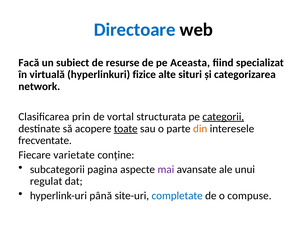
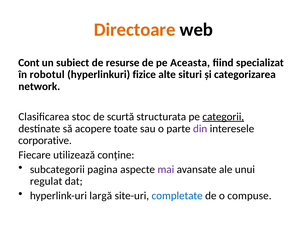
Directoare colour: blue -> orange
Facă: Facă -> Cont
virtuală: virtuală -> robotul
prin: prin -> stoc
vortal: vortal -> scurtă
toate underline: present -> none
din colour: orange -> purple
frecventate: frecventate -> corporative
varietate: varietate -> utilizează
până: până -> largă
